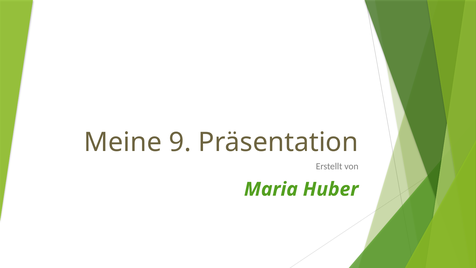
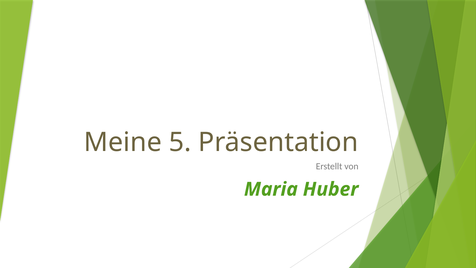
9: 9 -> 5
